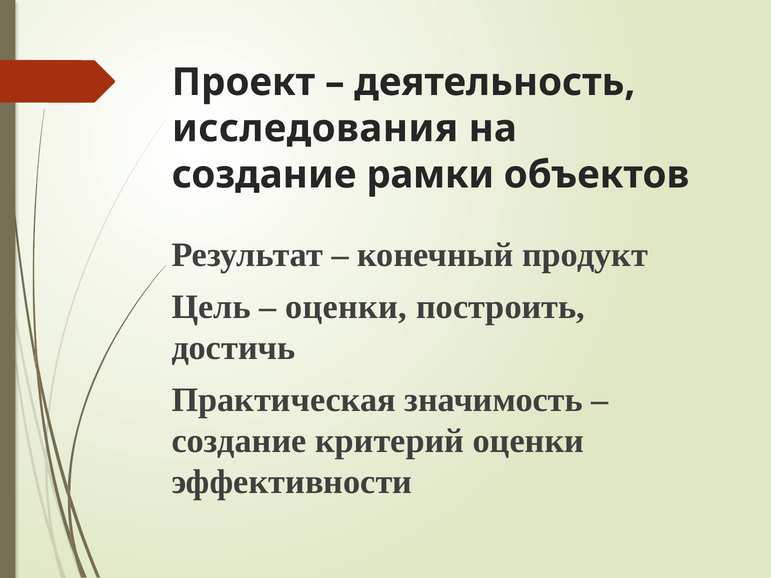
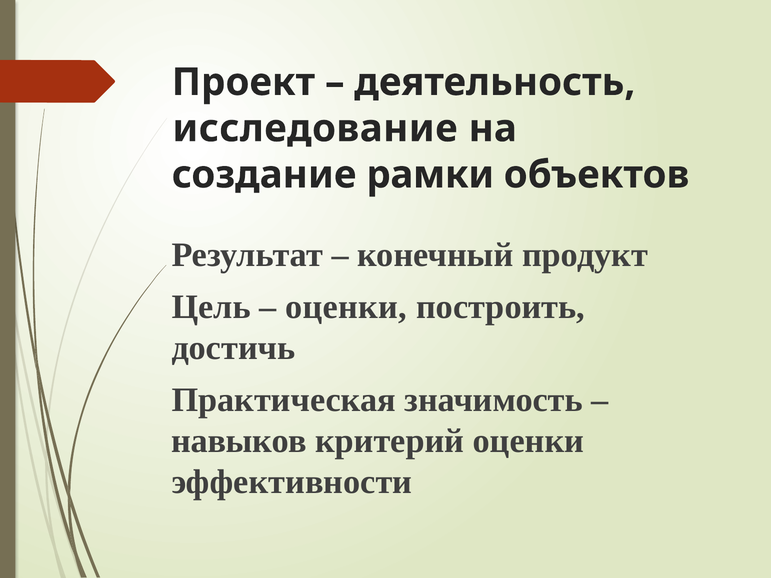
исследования: исследования -> исследование
создание at (239, 441): создание -> навыков
